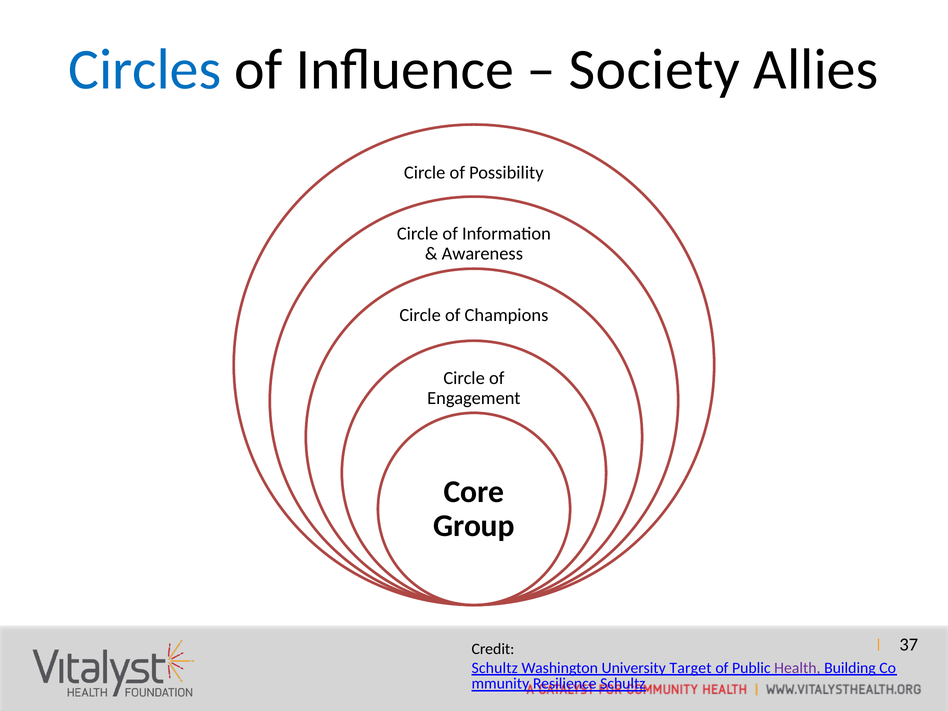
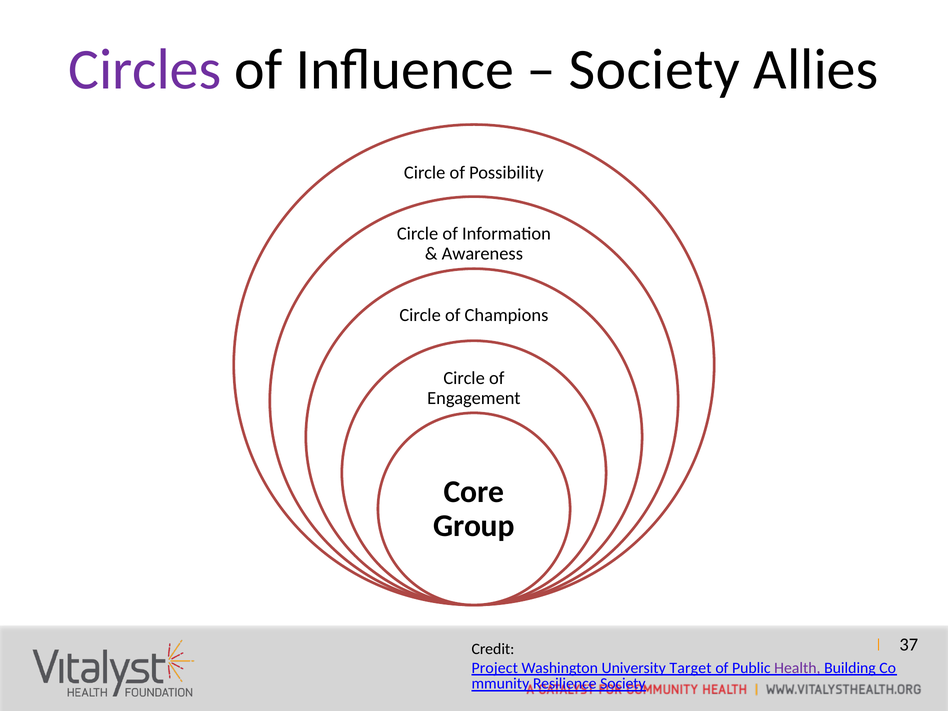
Circles colour: blue -> purple
Schultz at (495, 668): Schultz -> Project
Resilience Schultz: Schultz -> Society
